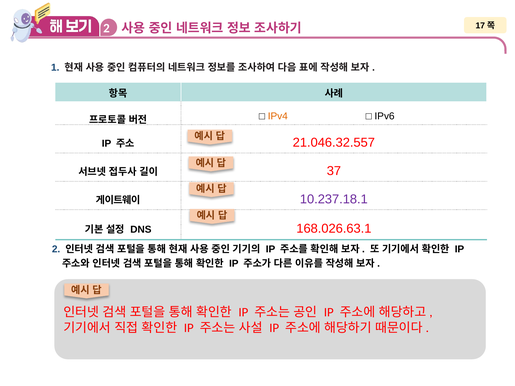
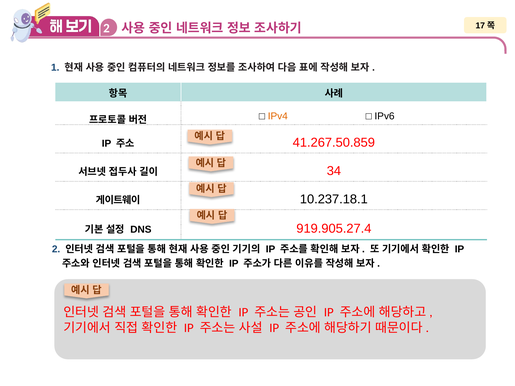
21.046.32.557: 21.046.32.557 -> 41.267.50.859
37: 37 -> 34
10.237.18.1 colour: purple -> black
168.026.63.1: 168.026.63.1 -> 919.905.27.4
